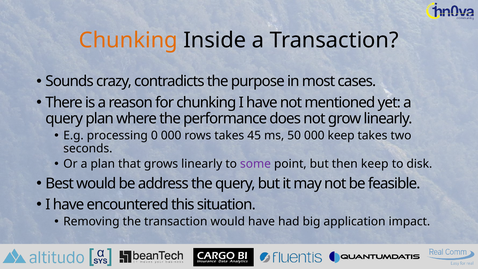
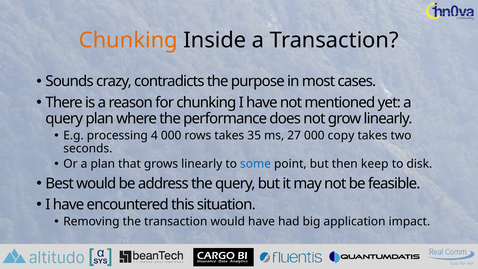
0: 0 -> 4
45: 45 -> 35
50: 50 -> 27
000 keep: keep -> copy
some colour: purple -> blue
